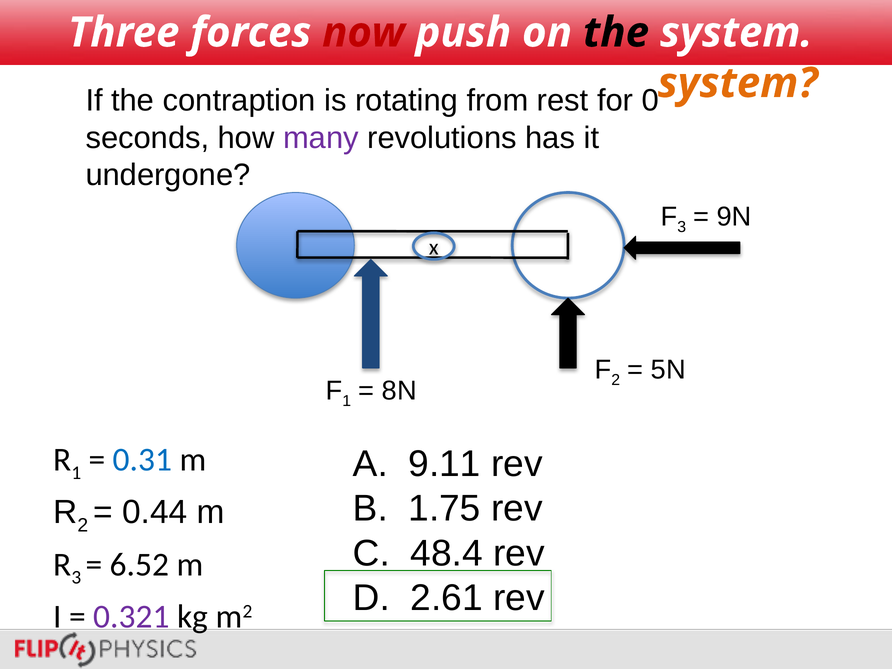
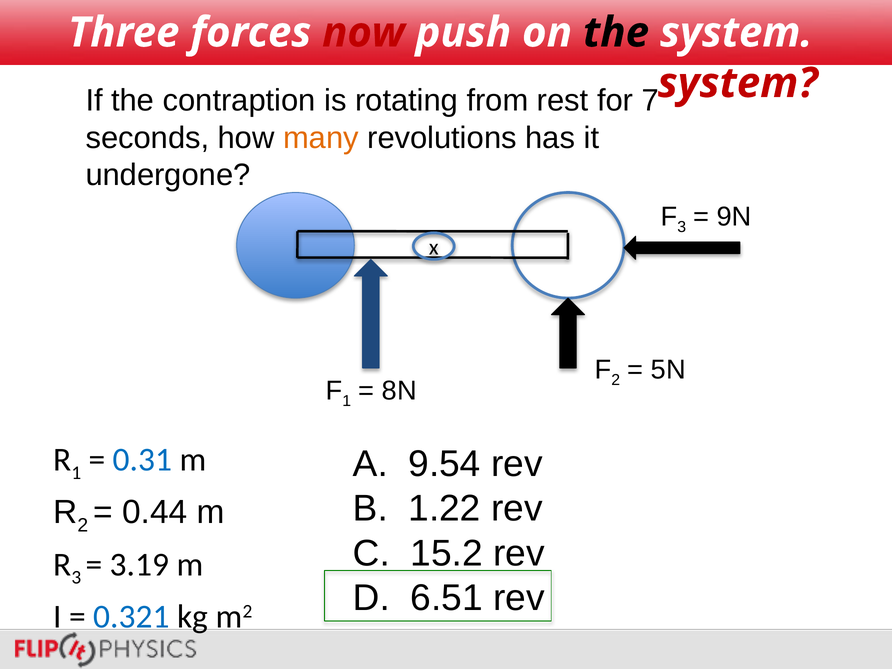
system at (738, 83) colour: orange -> red
0: 0 -> 7
many colour: purple -> orange
9.11: 9.11 -> 9.54
1.75: 1.75 -> 1.22
48.4: 48.4 -> 15.2
6.52: 6.52 -> 3.19
2.61: 2.61 -> 6.51
0.321 colour: purple -> blue
